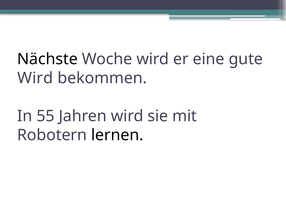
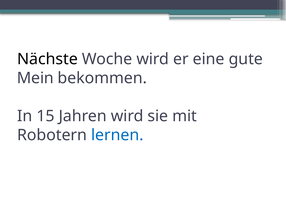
Wird at (35, 78): Wird -> Mein
55: 55 -> 15
lernen colour: black -> blue
